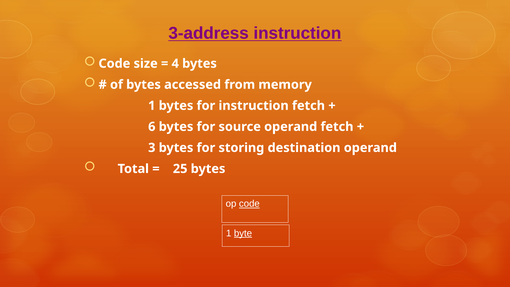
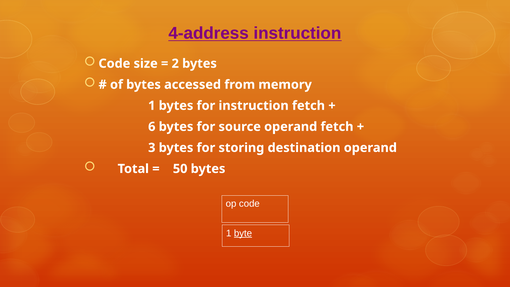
3-address: 3-address -> 4-address
4: 4 -> 2
25: 25 -> 50
code at (249, 204) underline: present -> none
